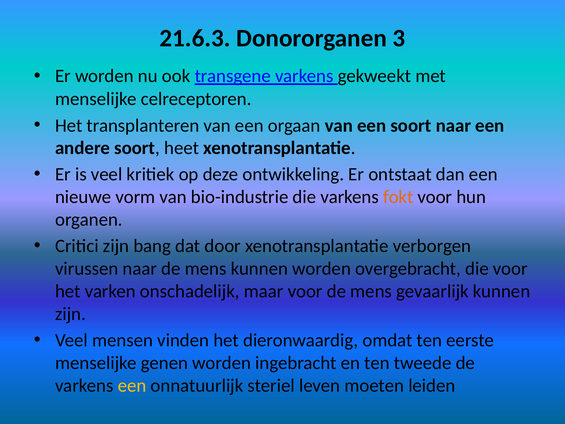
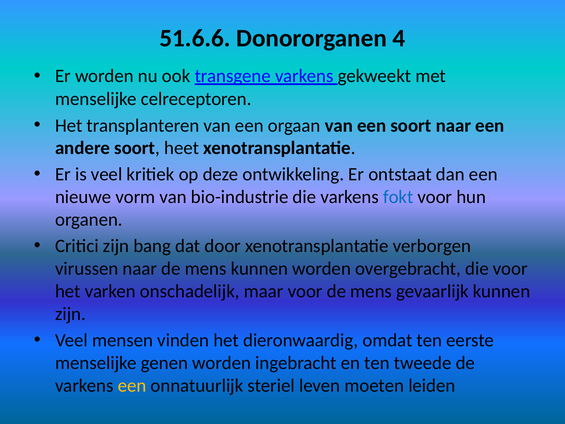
21.6.3: 21.6.3 -> 51.6.6
3: 3 -> 4
fokt colour: orange -> blue
